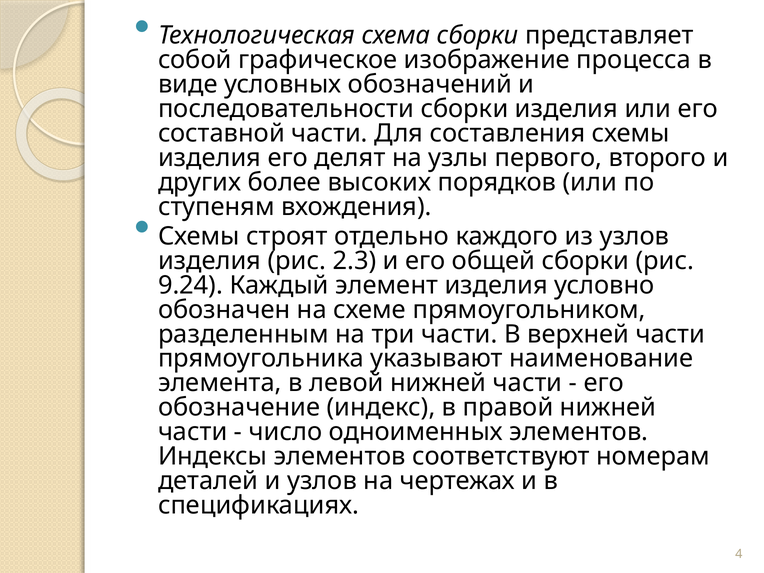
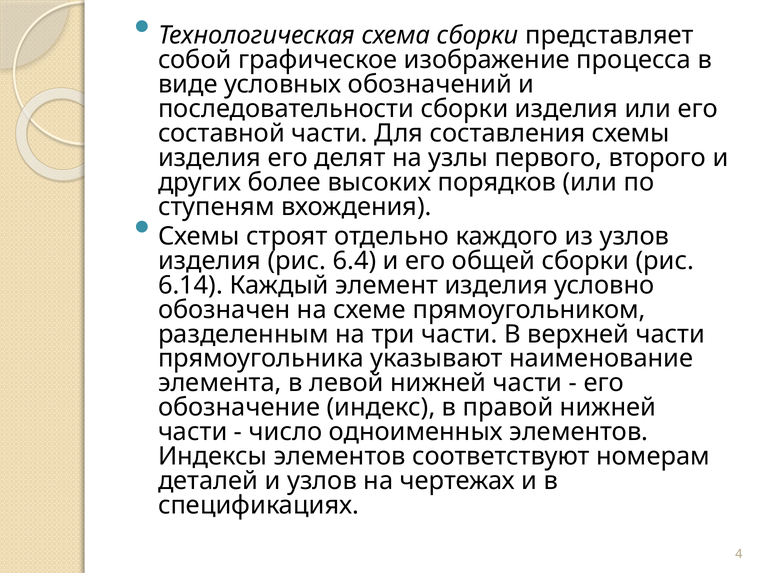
2.3: 2.3 -> 6.4
9.24: 9.24 -> 6.14
